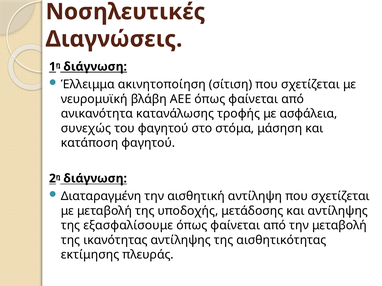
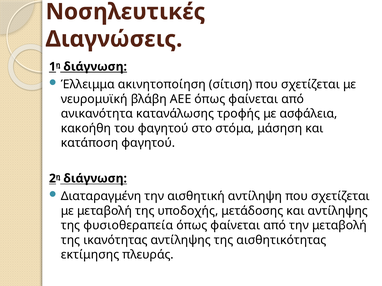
συνεχώς: συνεχώς -> κακοήθη
εξασφαλίσουμε: εξασφαλίσουμε -> φυσιοθεραπεία
